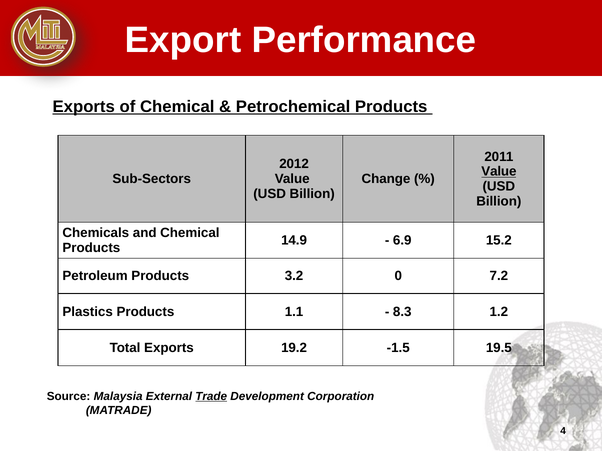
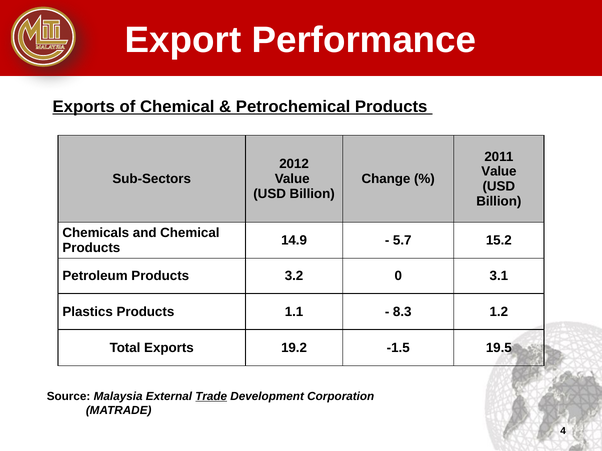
Value at (499, 172) underline: present -> none
6.9: 6.9 -> 5.7
7.2: 7.2 -> 3.1
